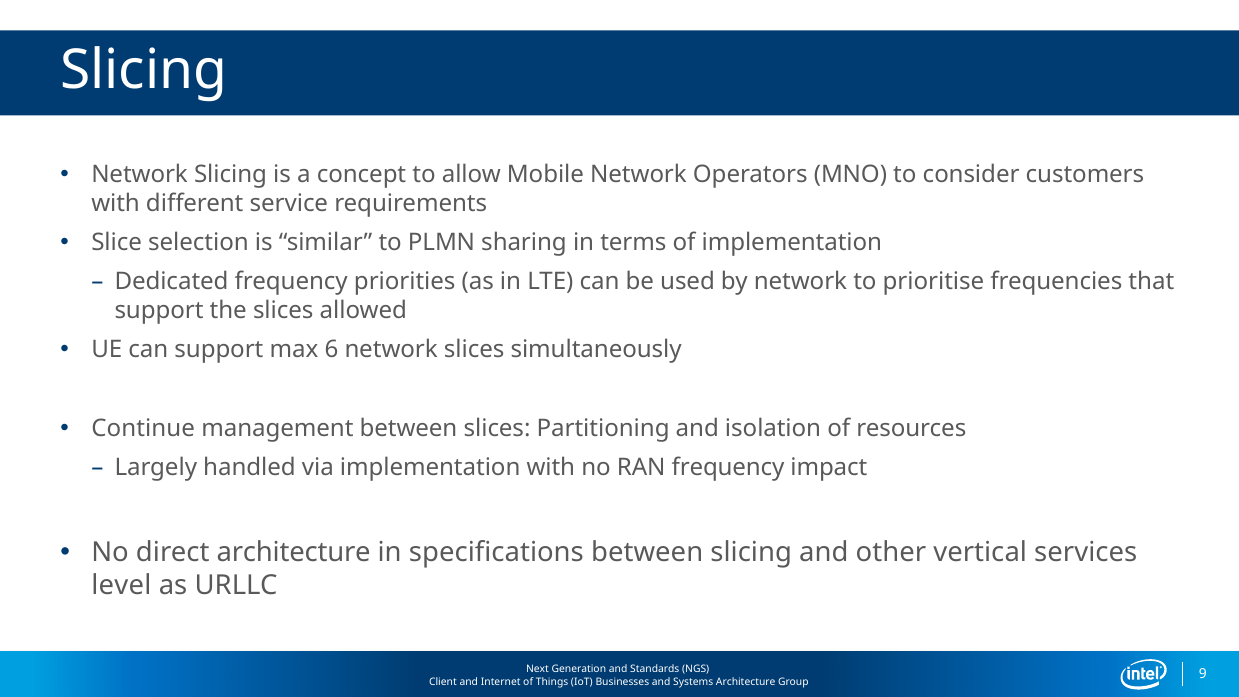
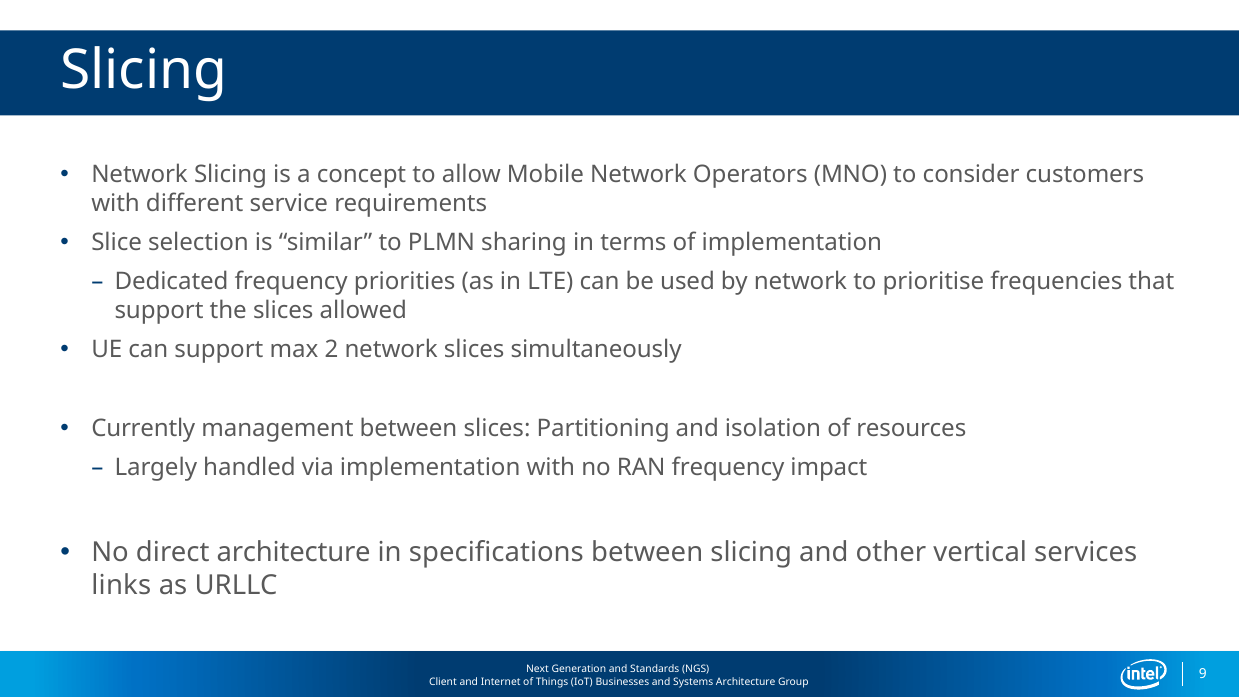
6: 6 -> 2
Continue: Continue -> Currently
level: level -> links
